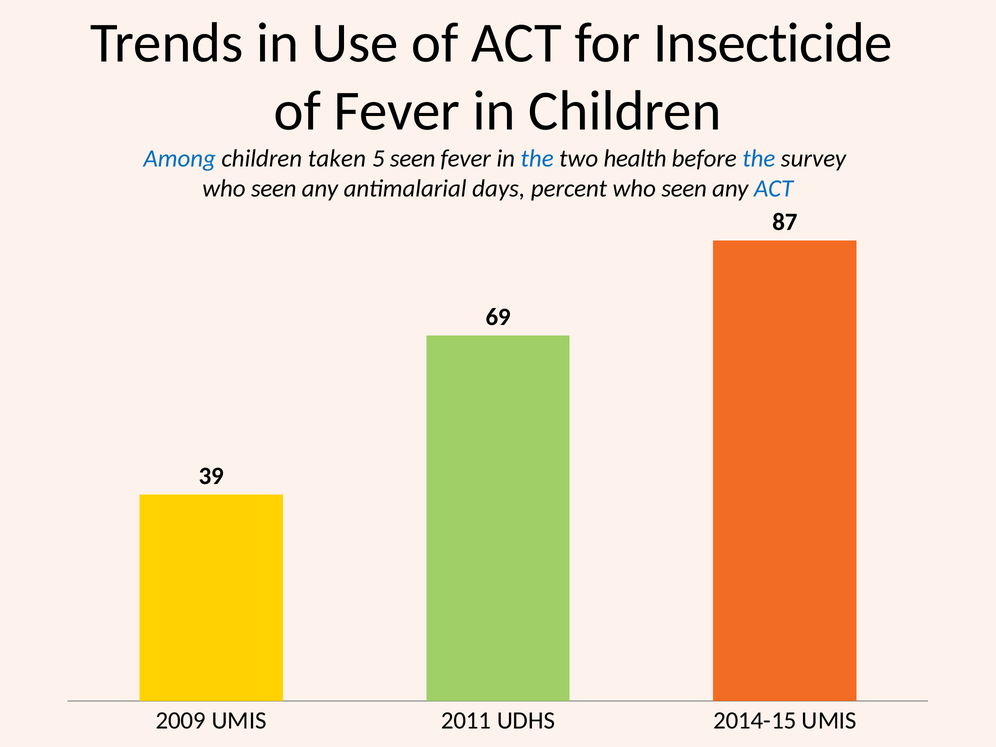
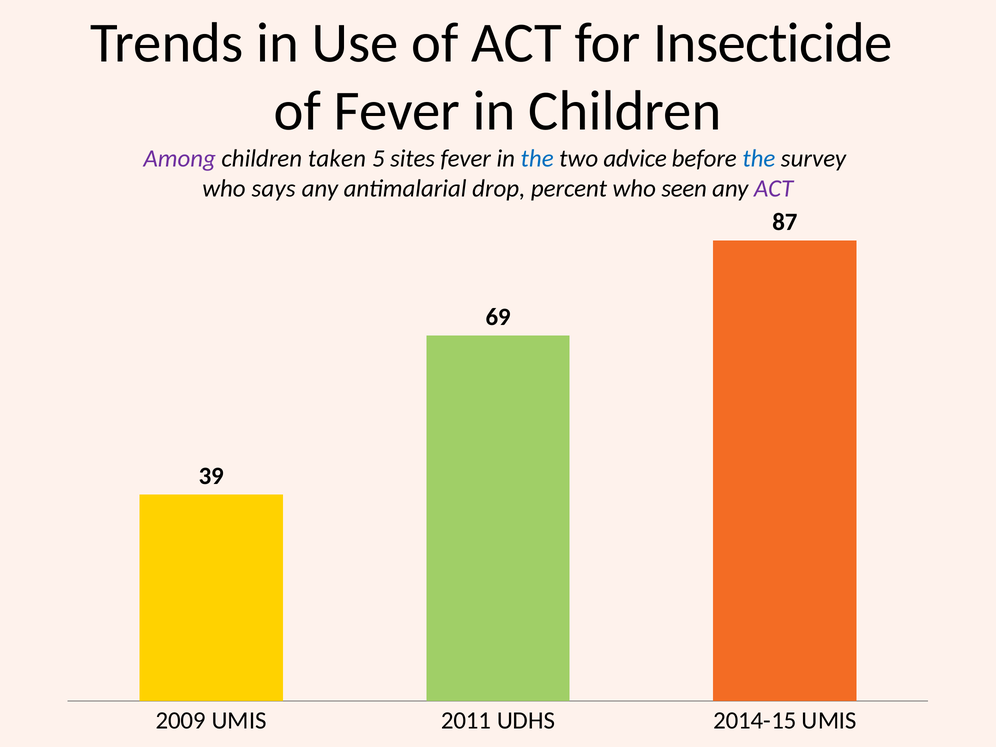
Among colour: blue -> purple
5 seen: seen -> sites
health: health -> advice
seen at (274, 189): seen -> says
days: days -> drop
ACT at (774, 189) colour: blue -> purple
